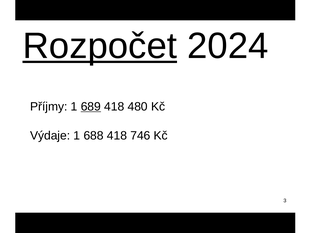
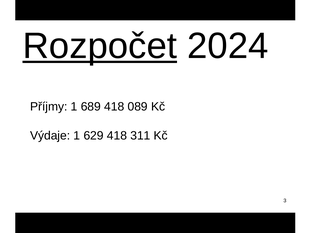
689 underline: present -> none
480: 480 -> 089
688: 688 -> 629
746: 746 -> 311
